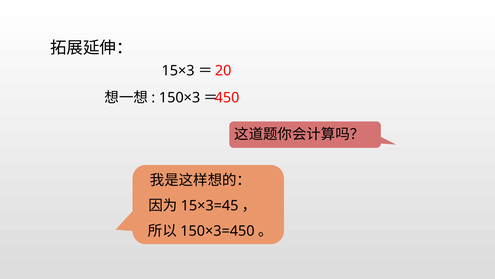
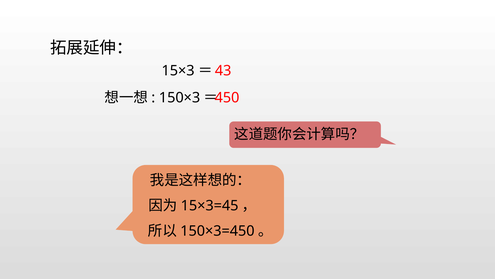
20: 20 -> 43
